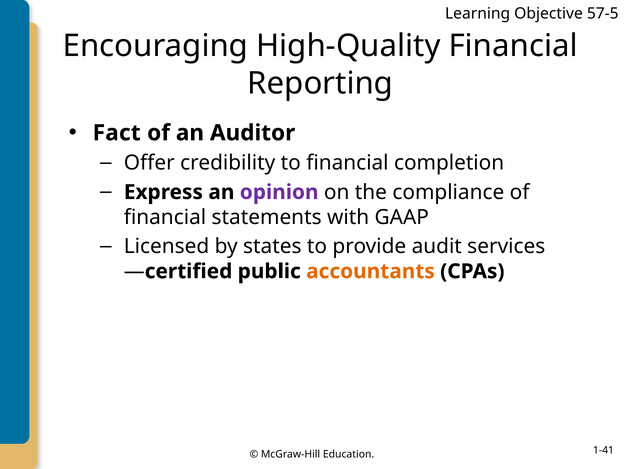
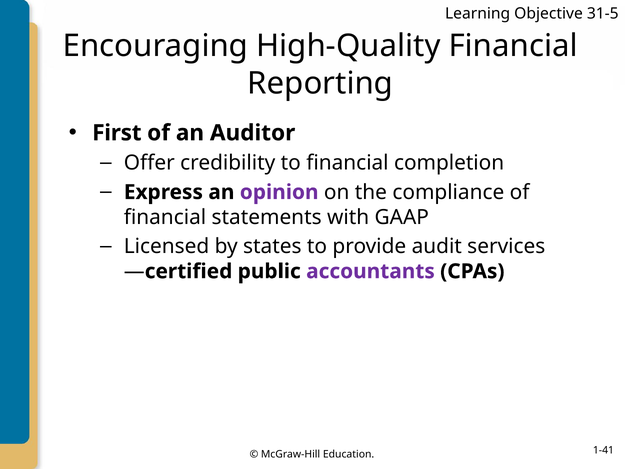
57-5: 57-5 -> 31-5
Fact: Fact -> First
accountants colour: orange -> purple
